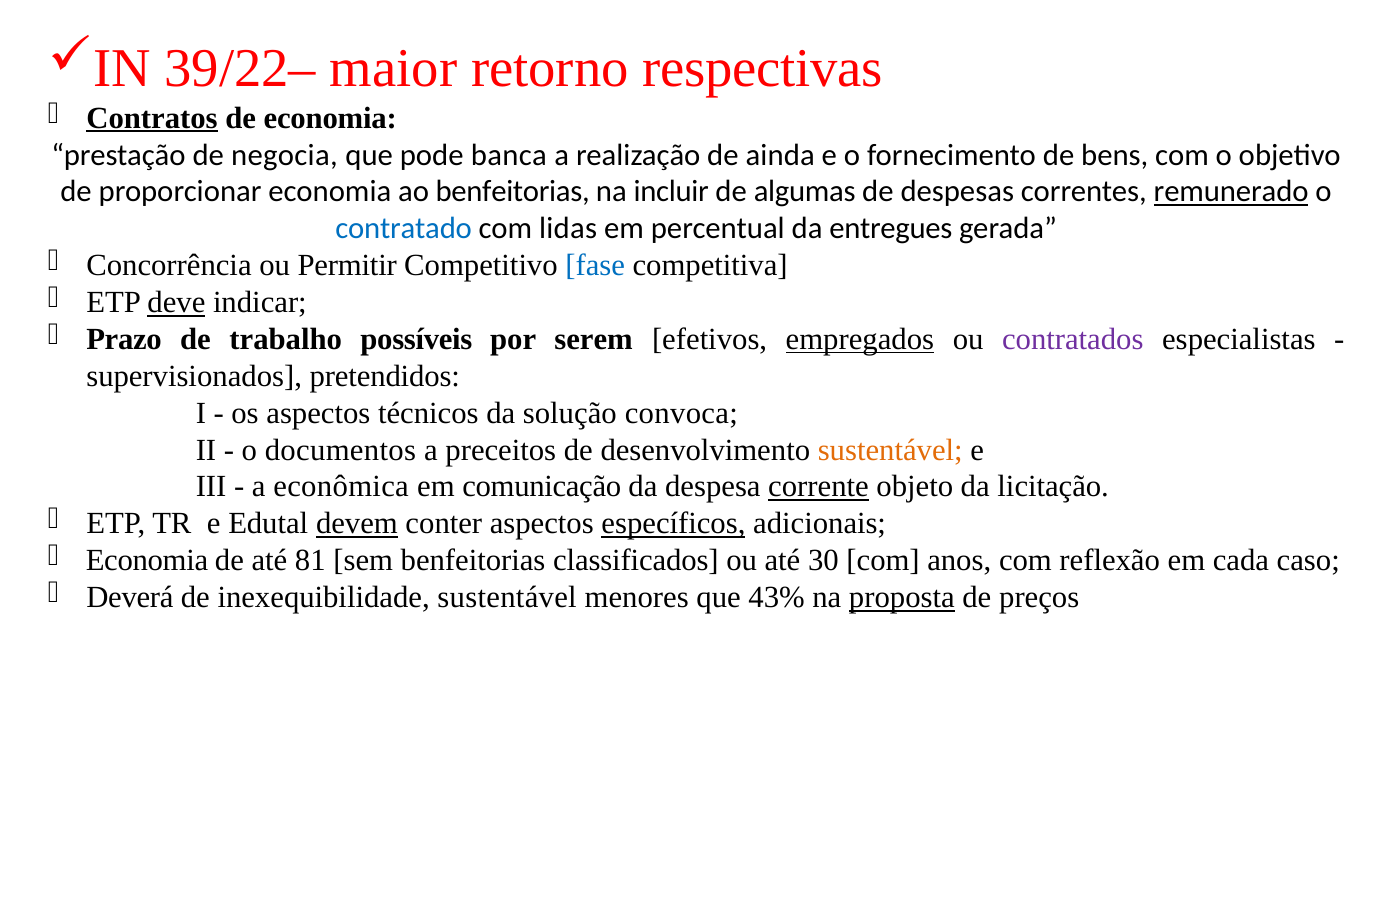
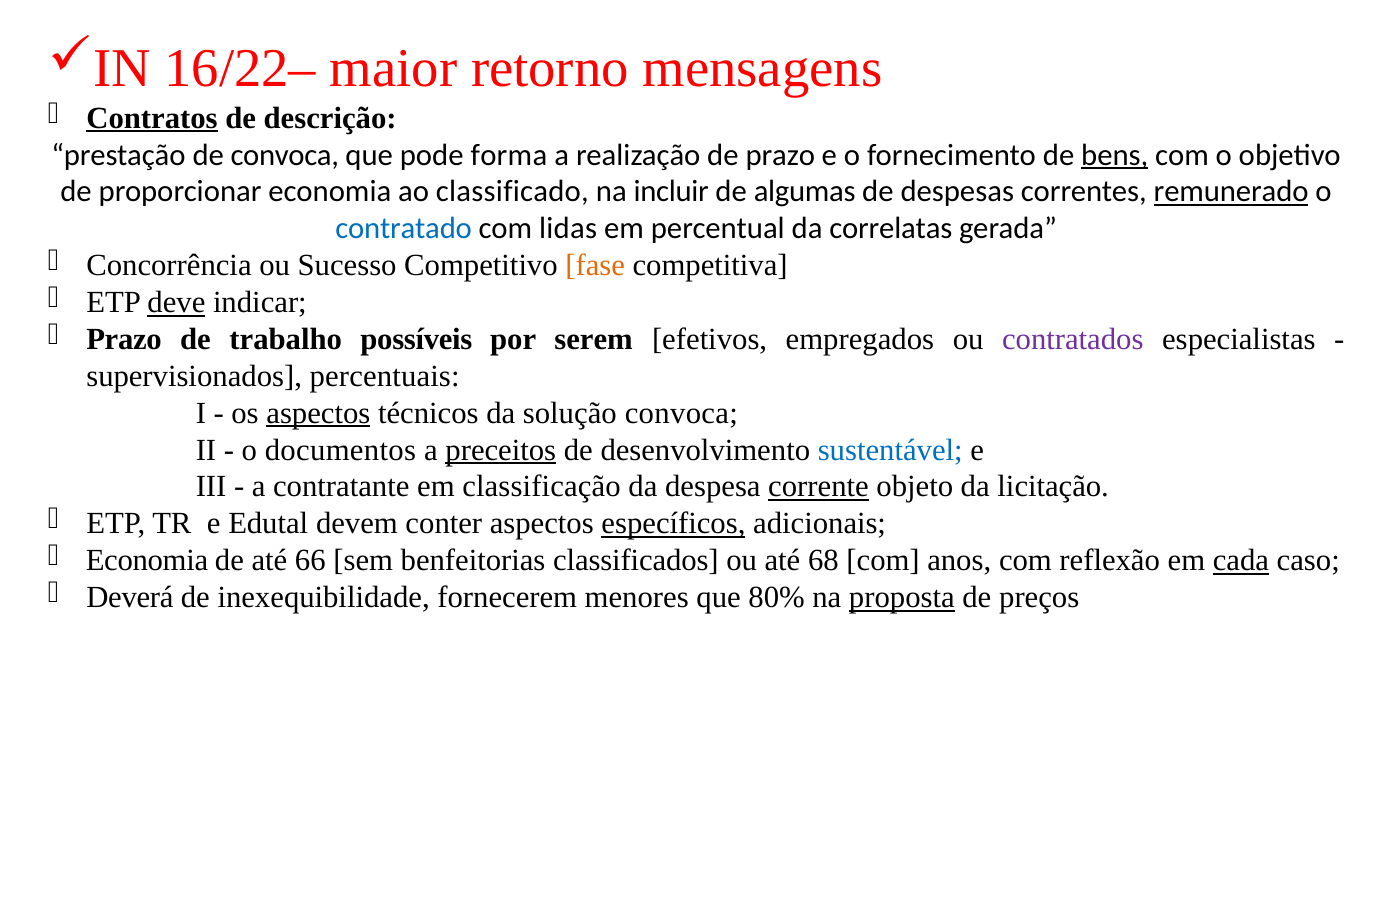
39/22–: 39/22– -> 16/22–
respectivas: respectivas -> mensagens
de economia: economia -> descrição
de negocia: negocia -> convoca
banca: banca -> forma
de ainda: ainda -> prazo
bens underline: none -> present
ao benfeitorias: benfeitorias -> classificado
entregues: entregues -> correlatas
Permitir: Permitir -> Sucesso
fase colour: blue -> orange
empregados underline: present -> none
pretendidos: pretendidos -> percentuais
aspectos at (318, 413) underline: none -> present
preceitos underline: none -> present
sustentável at (890, 450) colour: orange -> blue
econômica: econômica -> contratante
comunicação: comunicação -> classificação
devem underline: present -> none
81: 81 -> 66
30: 30 -> 68
cada underline: none -> present
inexequibilidade sustentável: sustentável -> fornecerem
43%: 43% -> 80%
